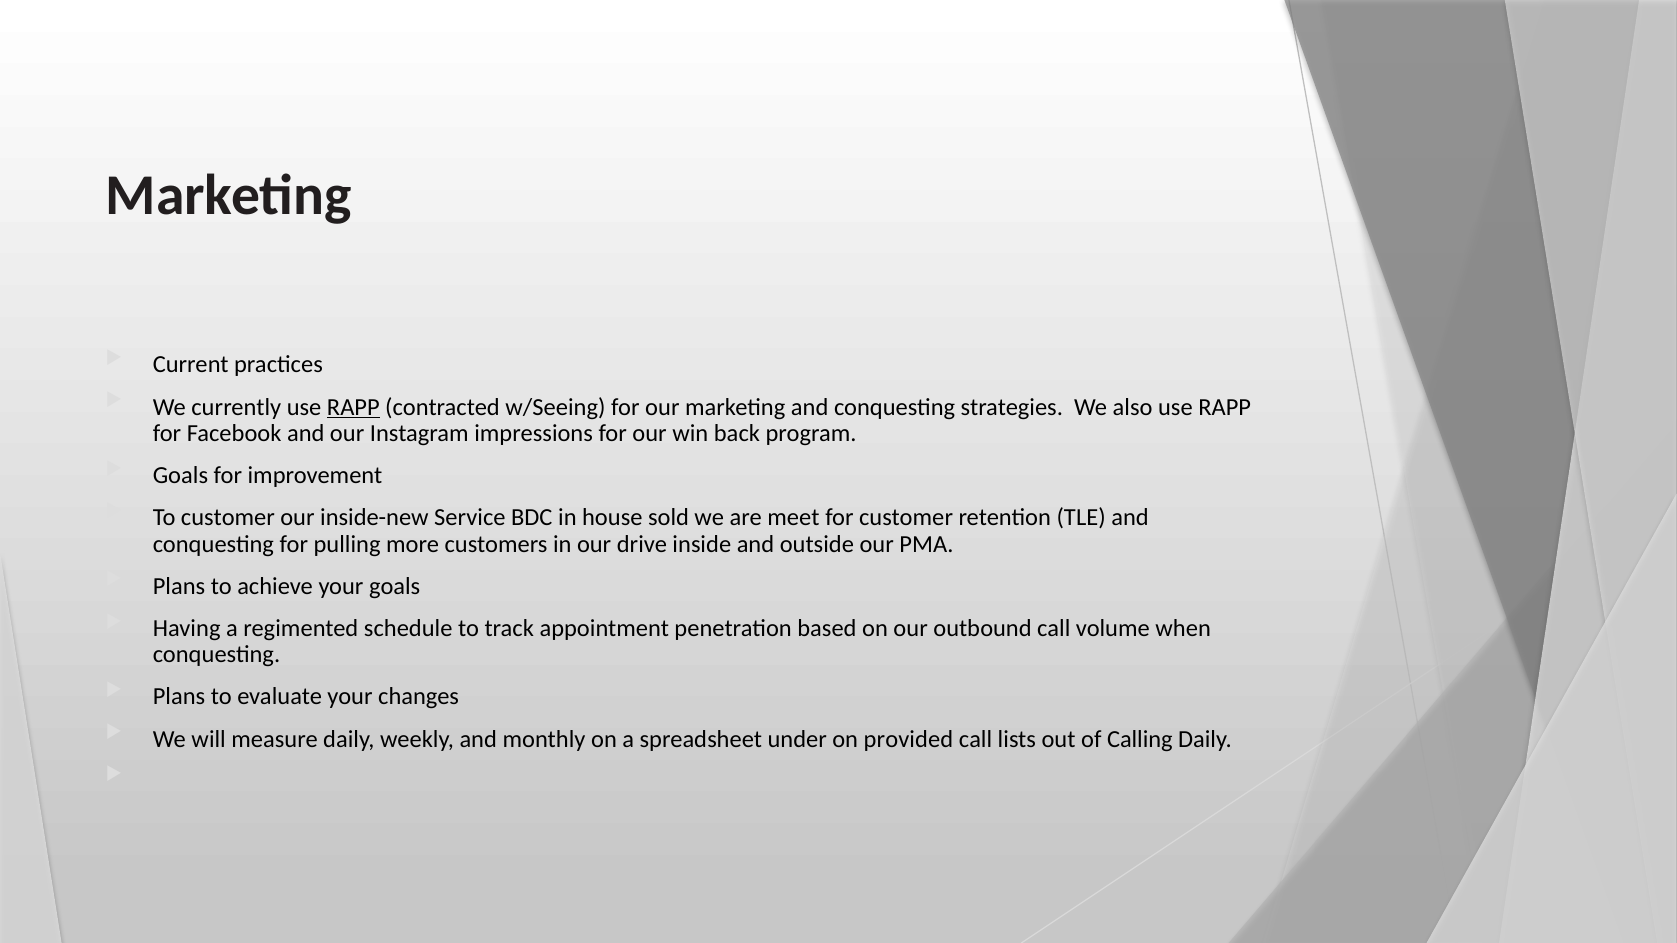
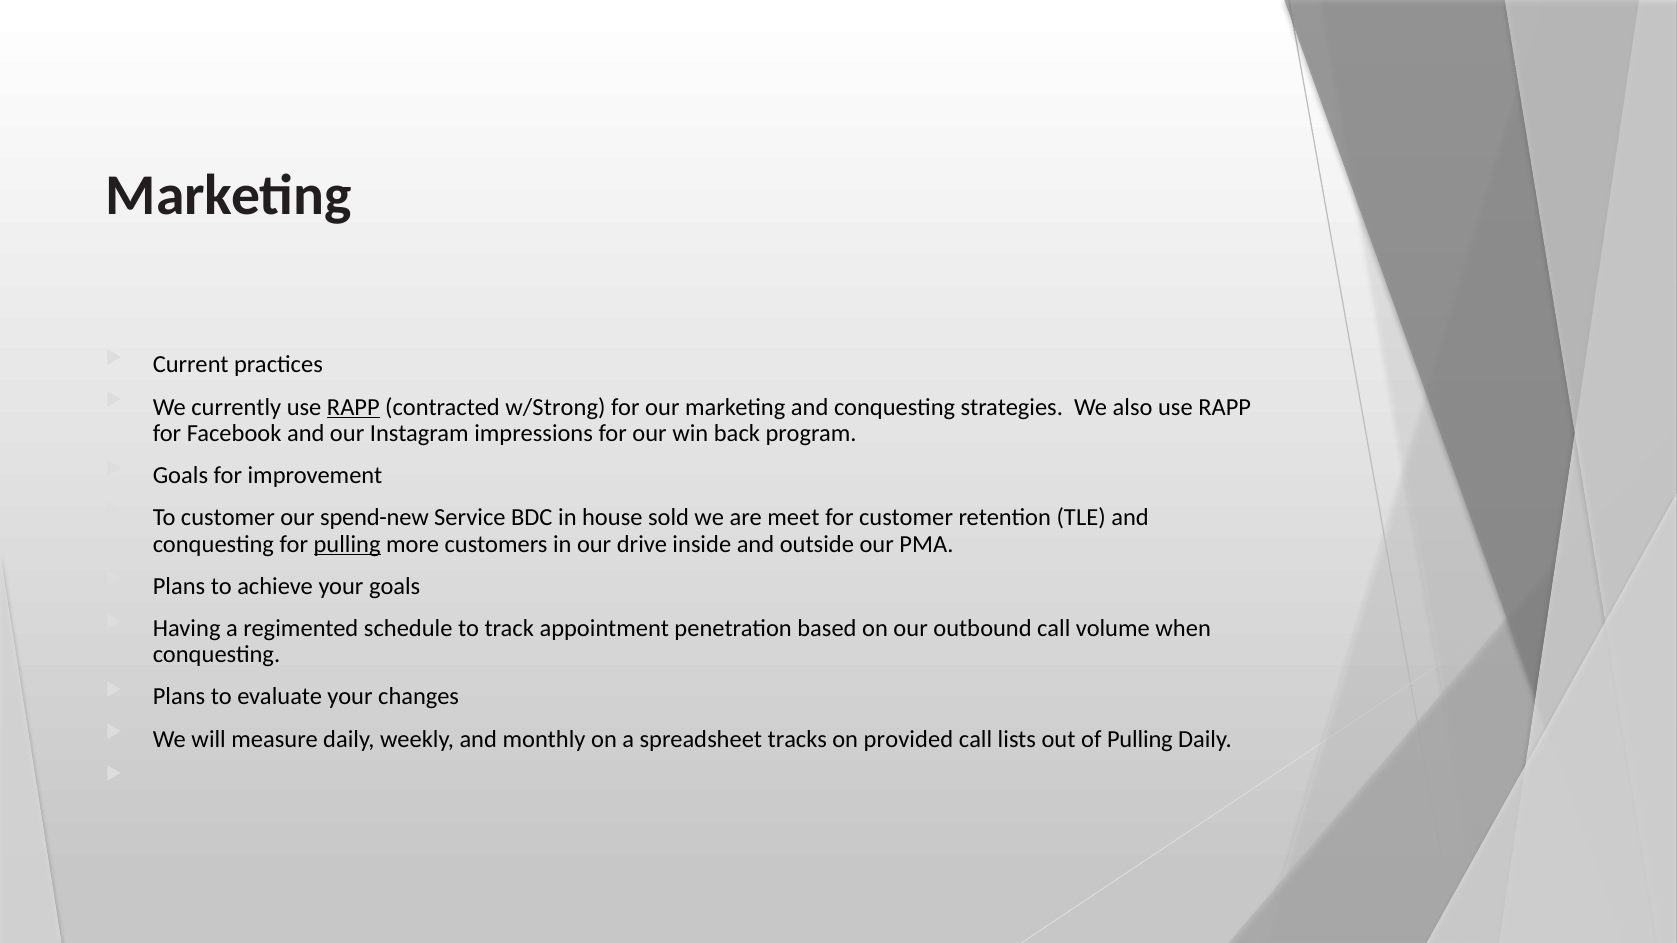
w/Seeing: w/Seeing -> w/Strong
inside-new: inside-new -> spend-new
pulling at (347, 544) underline: none -> present
under: under -> tracks
of Calling: Calling -> Pulling
